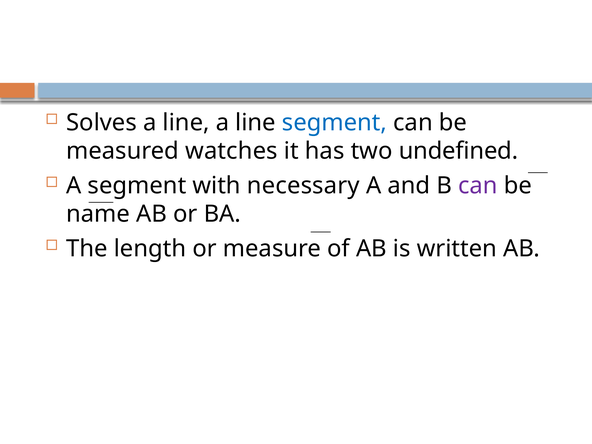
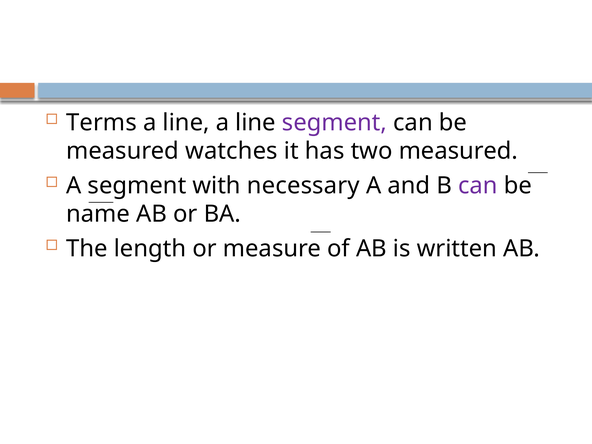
Solves: Solves -> Terms
segment at (334, 122) colour: blue -> purple
two undefined: undefined -> measured
